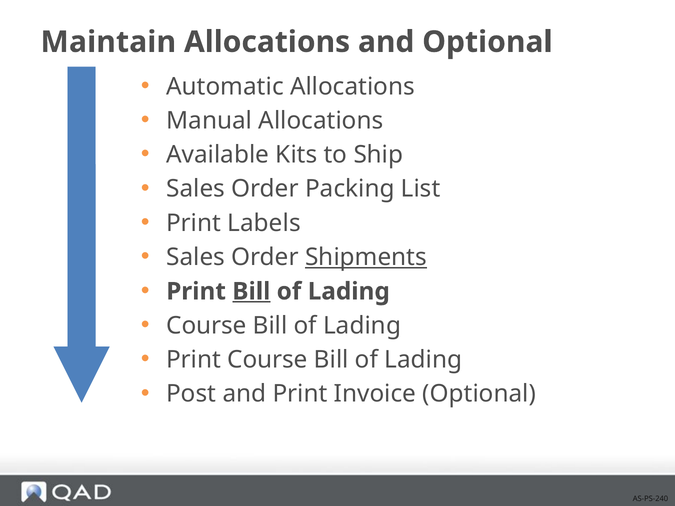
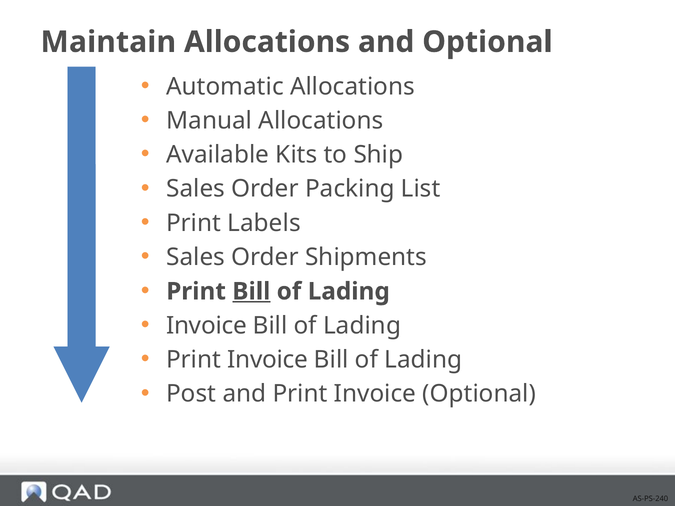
Shipments underline: present -> none
Course at (206, 326): Course -> Invoice
Course at (268, 360): Course -> Invoice
